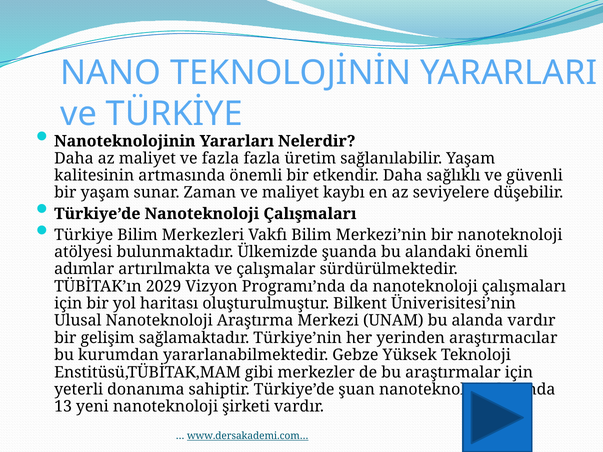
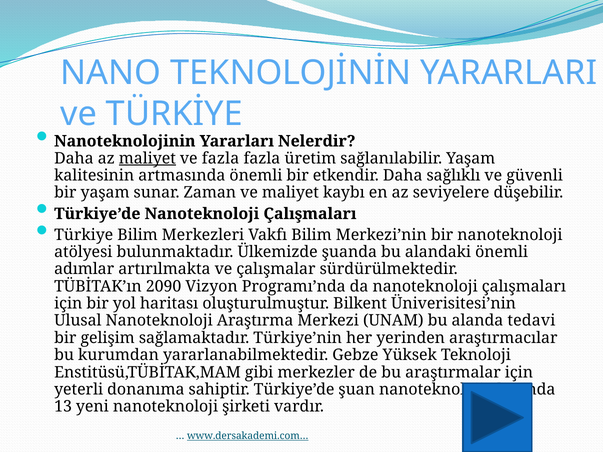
maliyet at (147, 158) underline: none -> present
2029: 2029 -> 2090
alanda vardır: vardır -> tedavi
